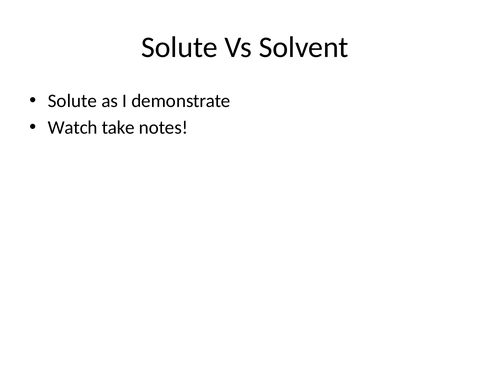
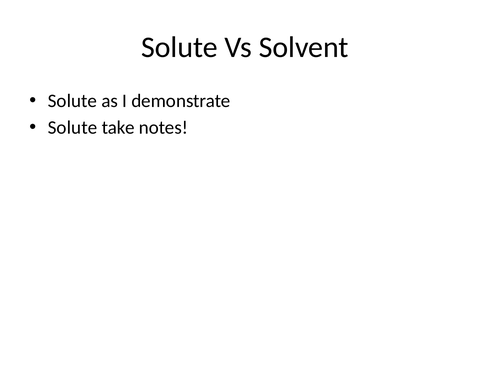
Watch at (73, 128): Watch -> Solute
